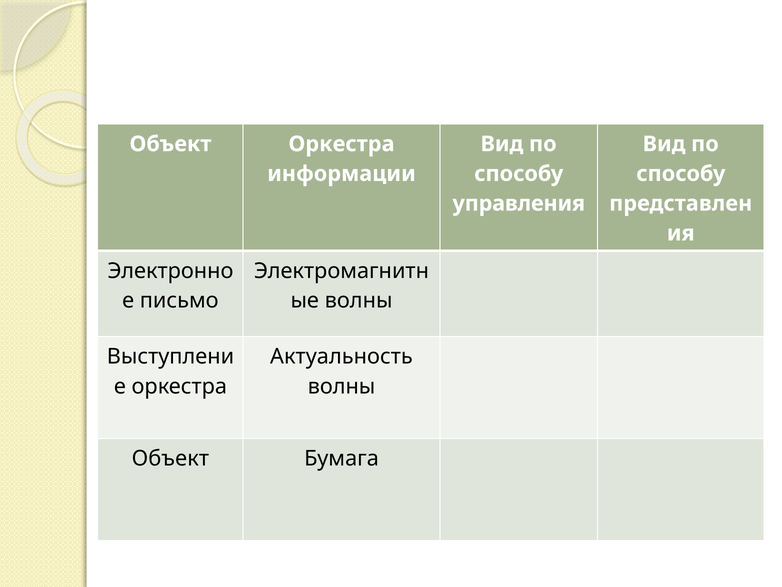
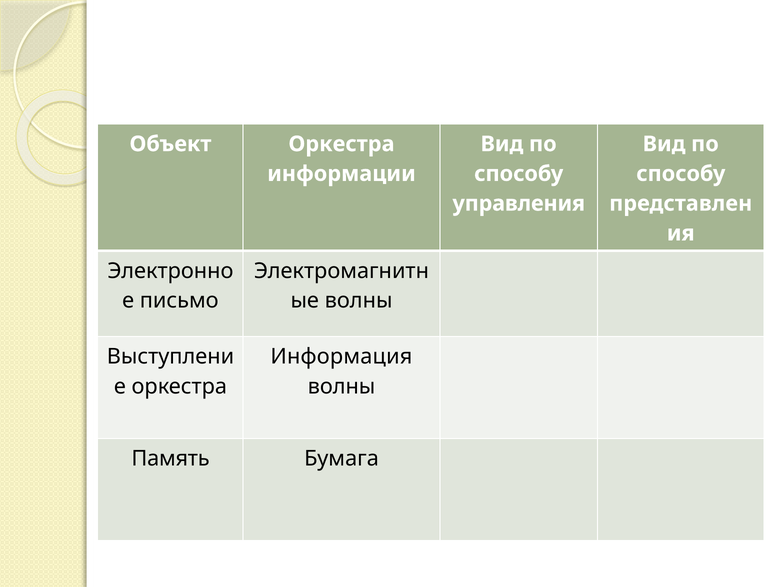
Актуальность: Актуальность -> Информация
Объект at (170, 458): Объект -> Память
